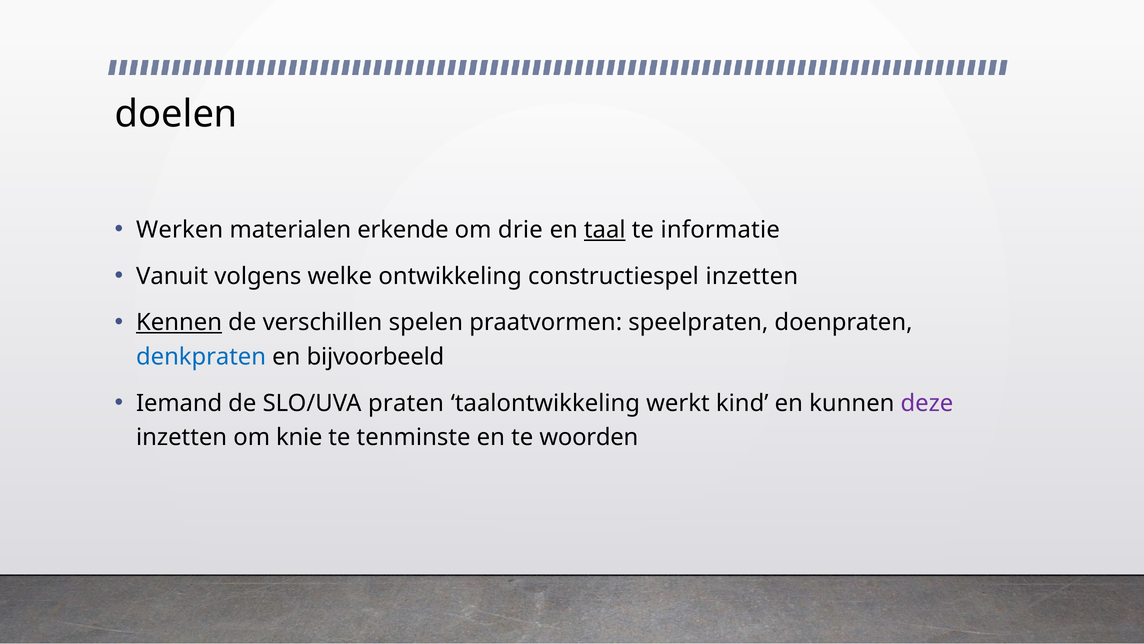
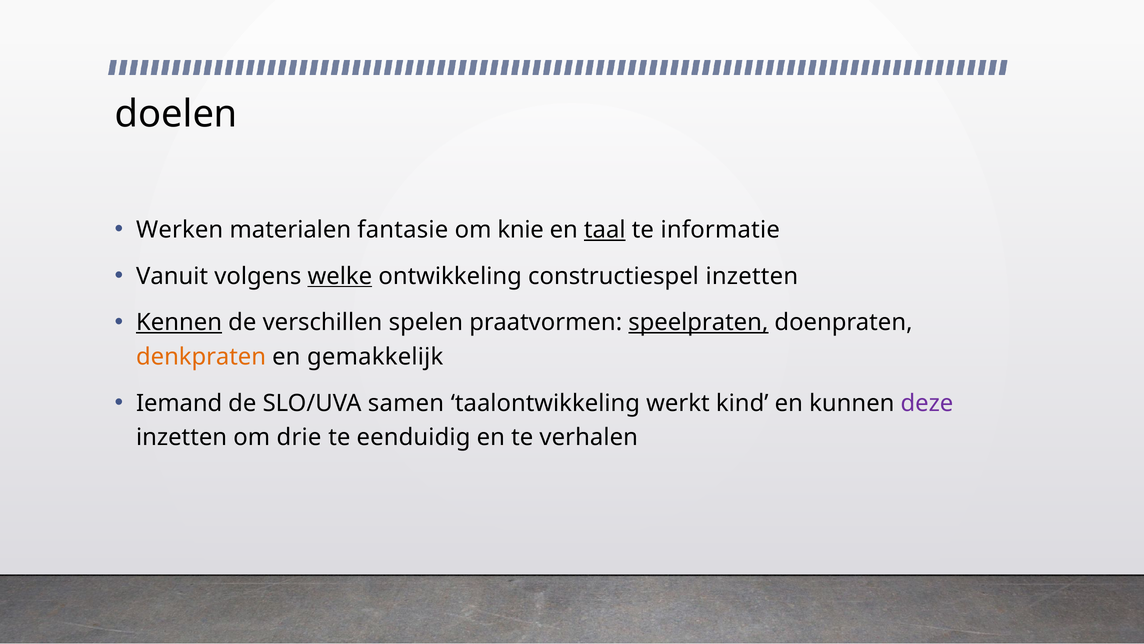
erkende: erkende -> fantasie
drie: drie -> knie
welke underline: none -> present
speelpraten underline: none -> present
denkpraten colour: blue -> orange
bijvoorbeeld: bijvoorbeeld -> gemakkelijk
praten: praten -> samen
knie: knie -> drie
tenminste: tenminste -> eenduidig
woorden: woorden -> verhalen
